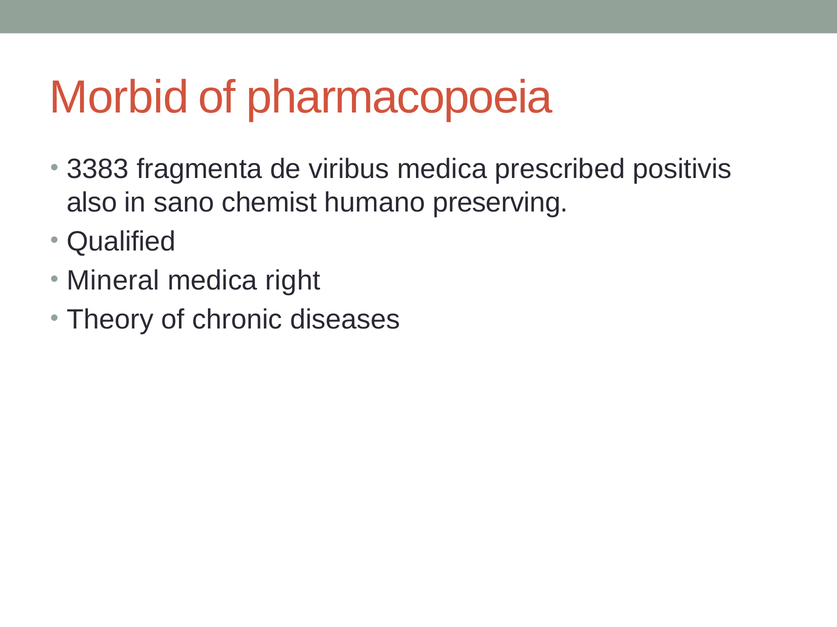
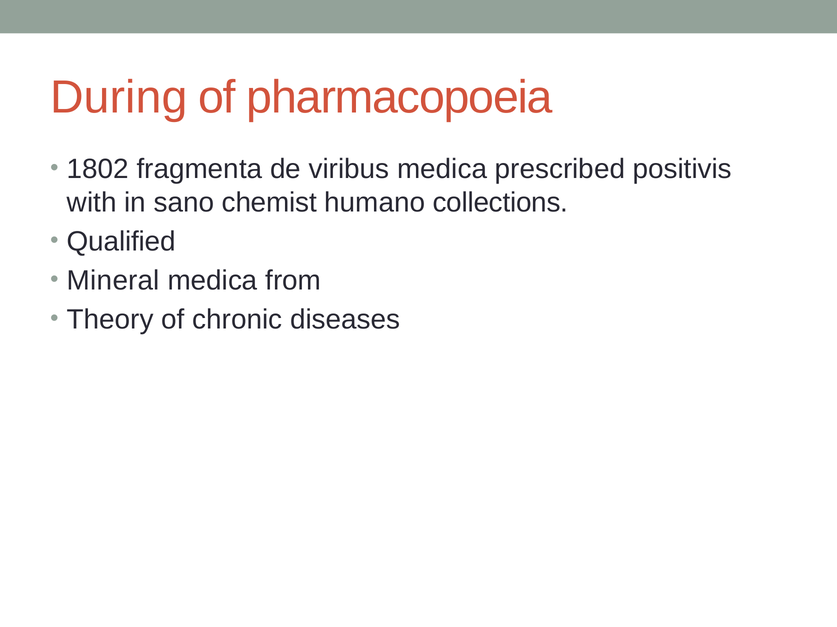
Morbid: Morbid -> During
3383: 3383 -> 1802
also: also -> with
preserving: preserving -> collections
right: right -> from
